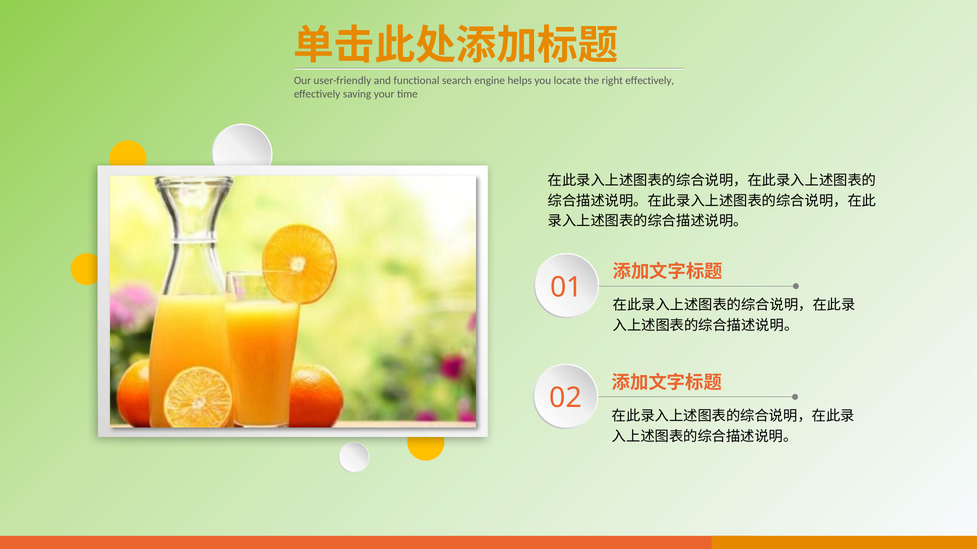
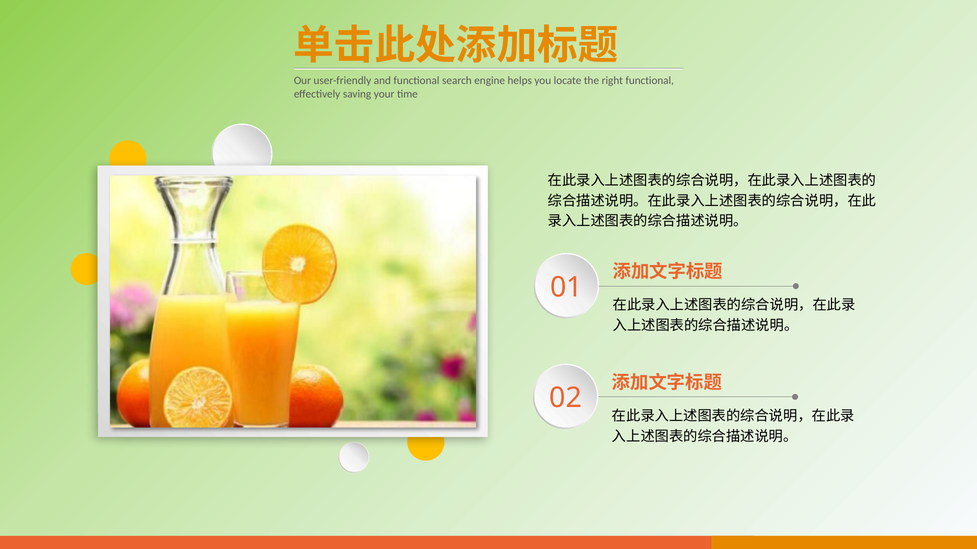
effectively at (650, 81): effectively -> functional
